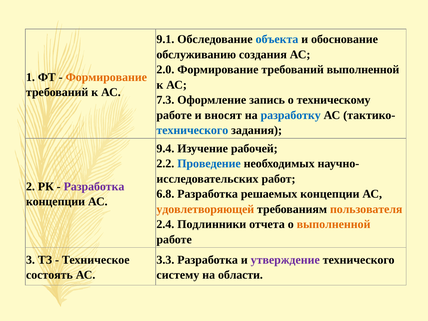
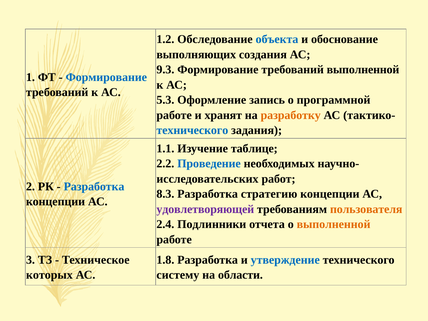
9.1: 9.1 -> 1.2
обслуживанию: обслуживанию -> выполняющих
2.0: 2.0 -> 9.3
Формирование at (106, 77) colour: orange -> blue
7.3: 7.3 -> 5.3
техническому: техническому -> программной
вносят: вносят -> хранят
разработку colour: blue -> orange
9.4: 9.4 -> 1.1
рабочей: рабочей -> таблице
Разработка at (94, 186) colour: purple -> blue
6.8: 6.8 -> 8.3
решаемых: решаемых -> стратегию
удовлетворяющей colour: orange -> purple
3.3: 3.3 -> 1.8
утверждение colour: purple -> blue
состоять: состоять -> которых
